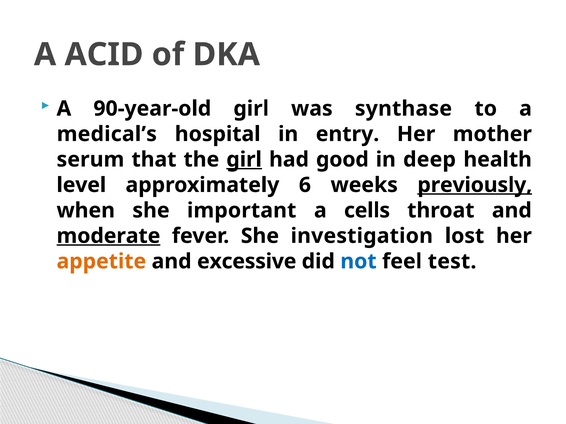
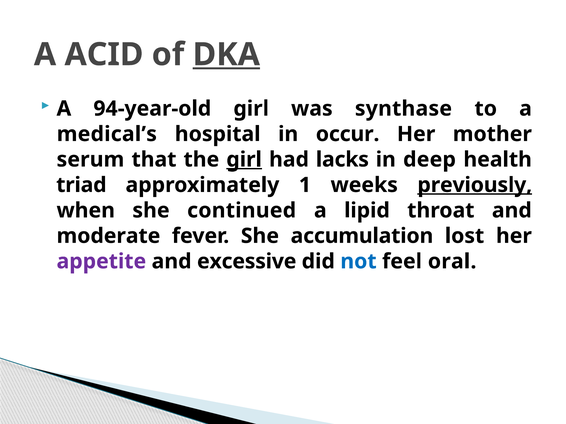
DKA underline: none -> present
90-year-old: 90-year-old -> 94-year-old
entry: entry -> occur
good: good -> lacks
level: level -> triad
6: 6 -> 1
important: important -> continued
cells: cells -> lipid
moderate underline: present -> none
investigation: investigation -> accumulation
appetite colour: orange -> purple
test: test -> oral
